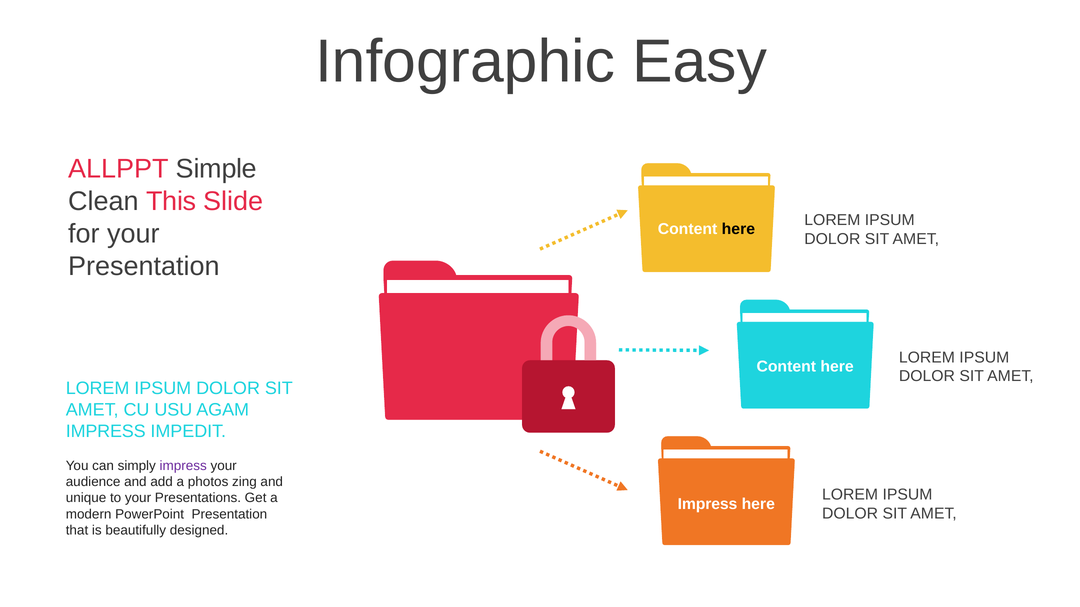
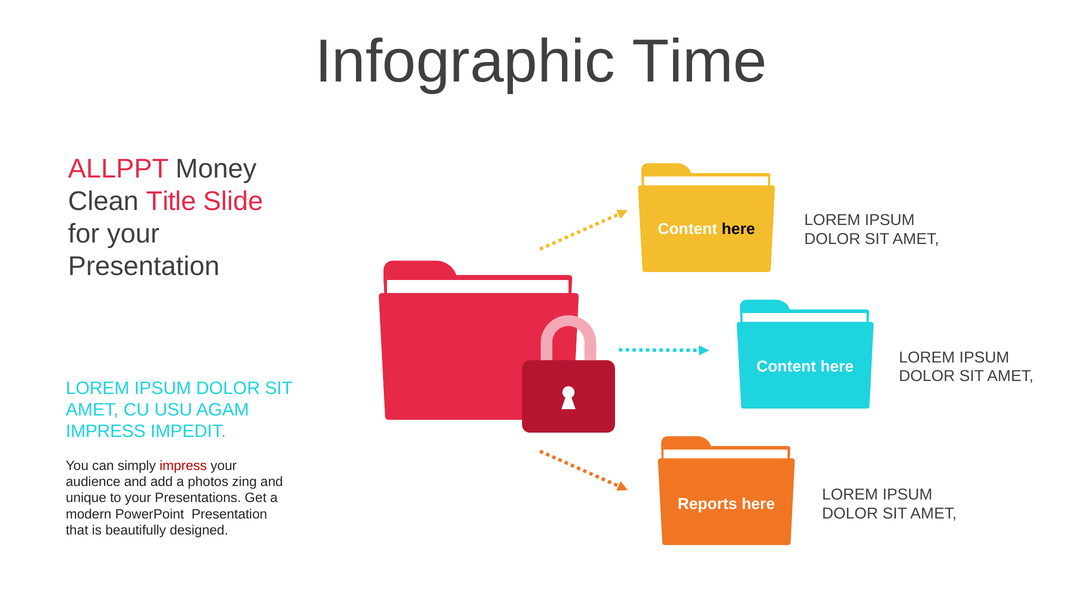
Easy: Easy -> Time
Simple: Simple -> Money
This: This -> Title
impress at (183, 466) colour: purple -> red
Impress at (708, 505): Impress -> Reports
